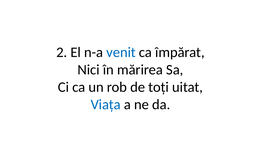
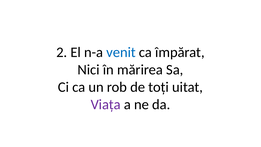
Viața colour: blue -> purple
